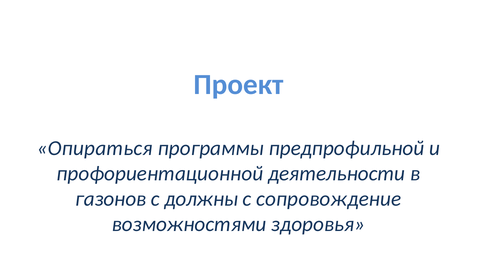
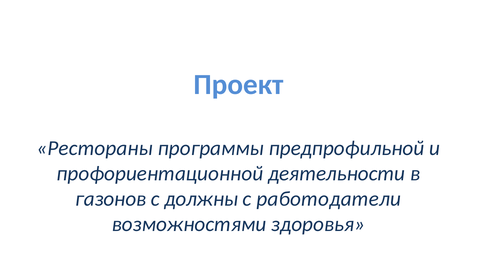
Опираться: Опираться -> Рестораны
сопровождение: сопровождение -> работодатели
